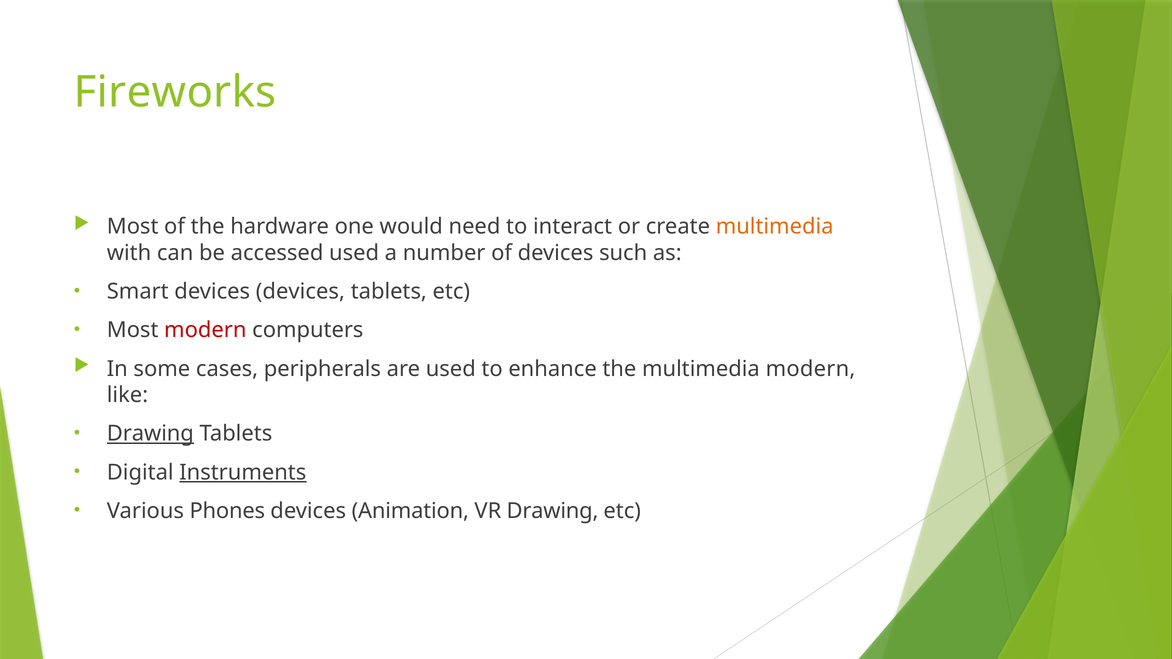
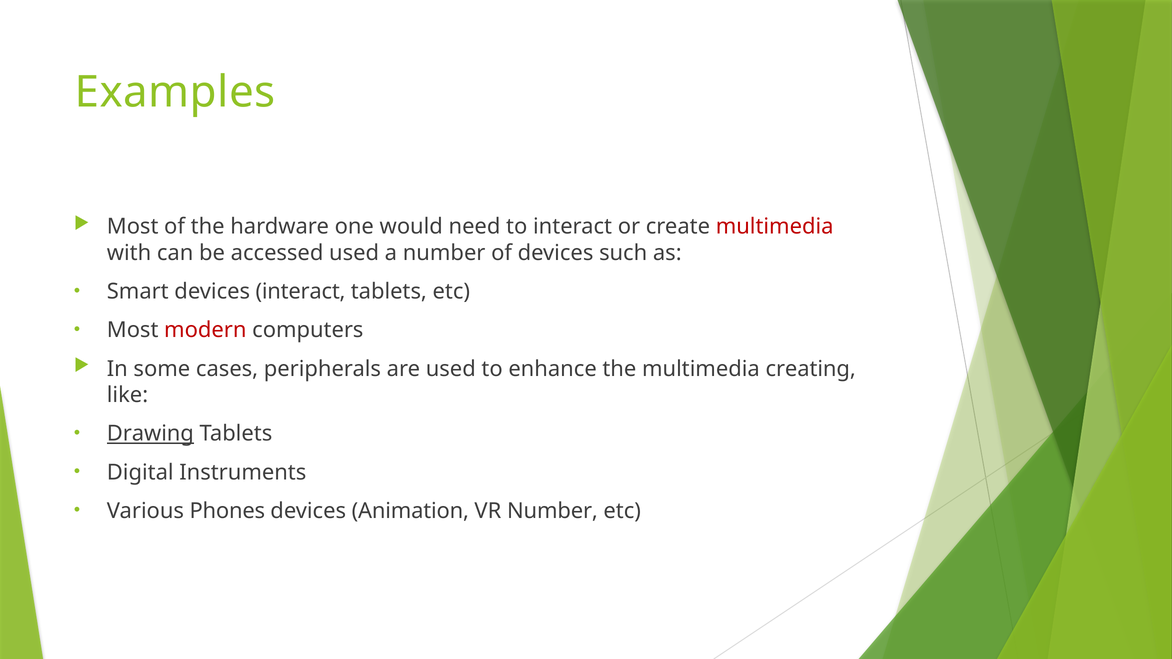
Fireworks: Fireworks -> Examples
multimedia at (775, 227) colour: orange -> red
devices devices: devices -> interact
multimedia modern: modern -> creating
Instruments underline: present -> none
VR Drawing: Drawing -> Number
